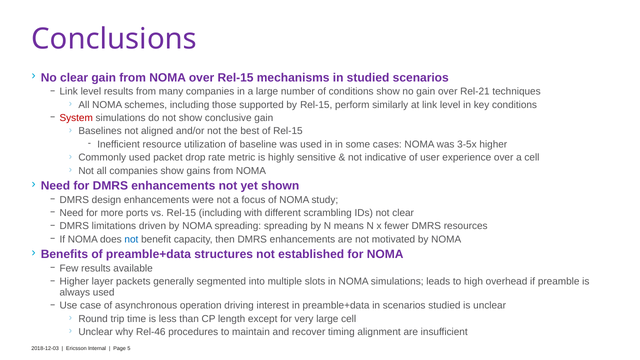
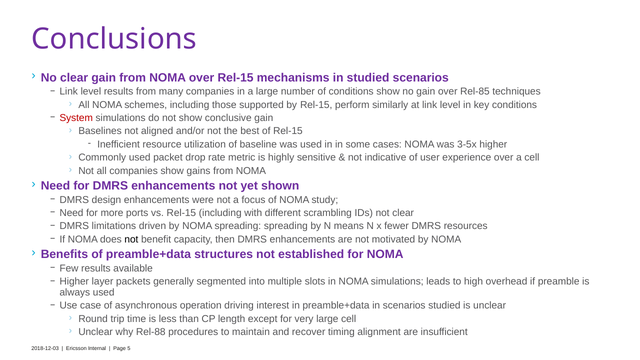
Rel-21: Rel-21 -> Rel-85
not at (131, 239) colour: blue -> black
Rel-46: Rel-46 -> Rel-88
